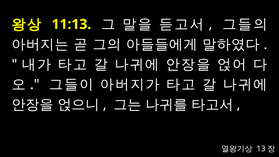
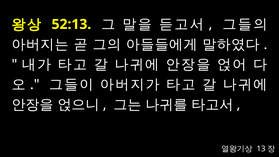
11:13: 11:13 -> 52:13
